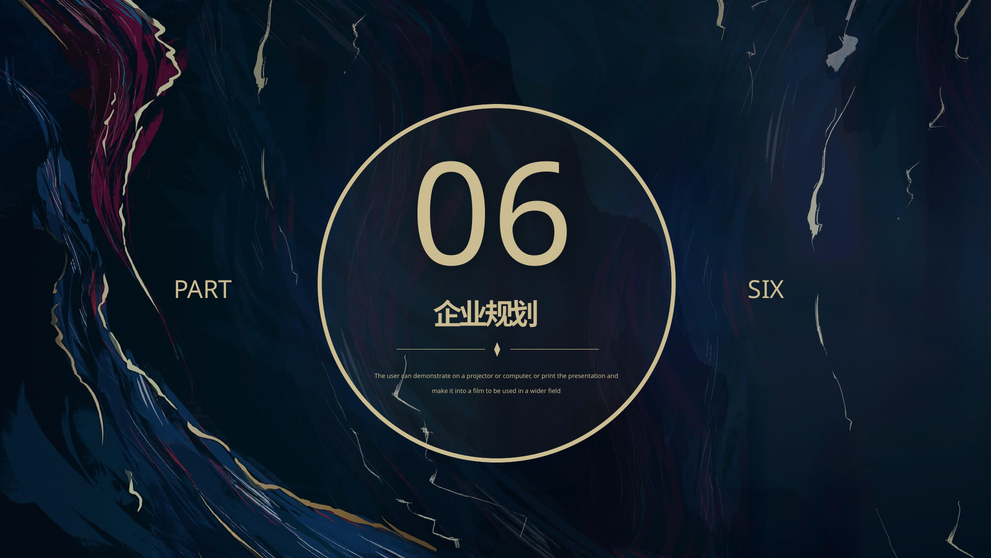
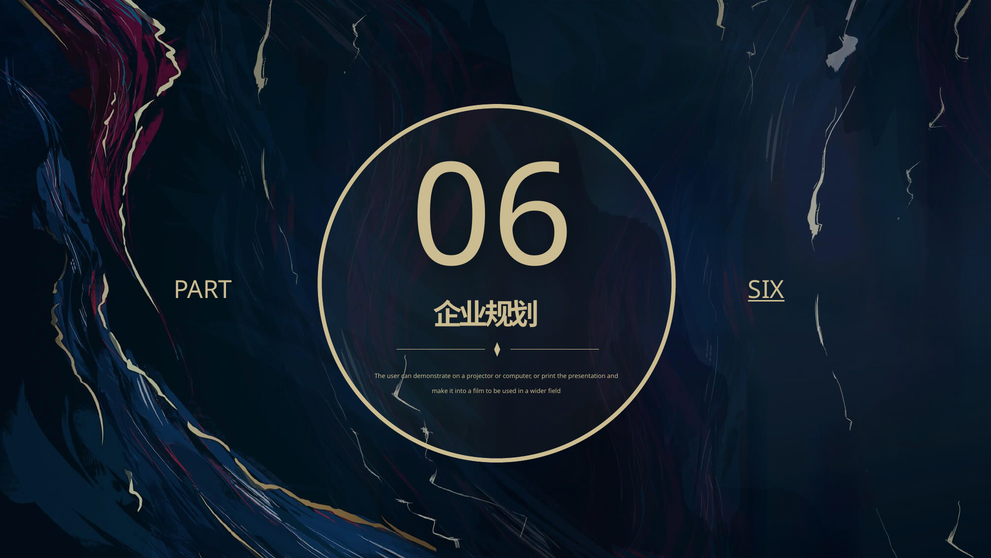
SIX underline: none -> present
